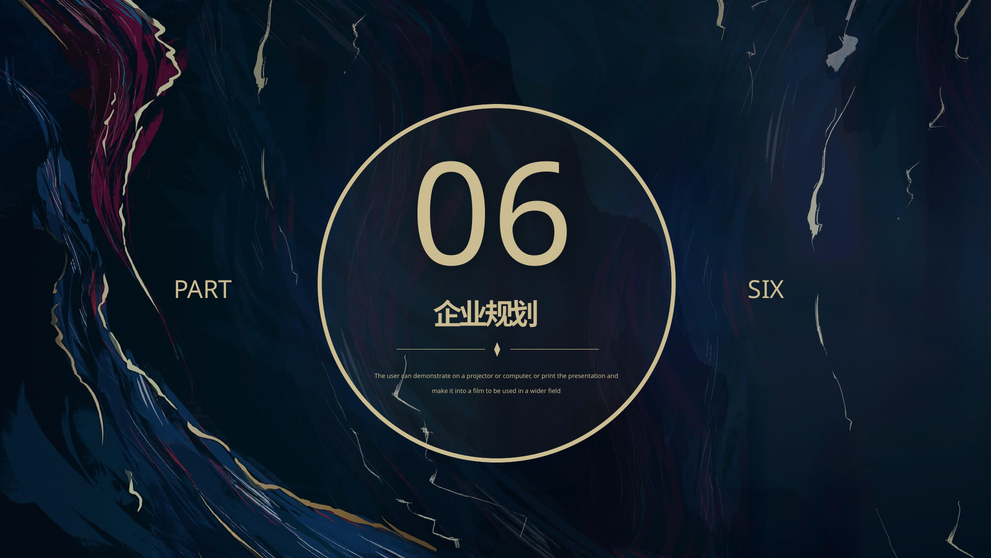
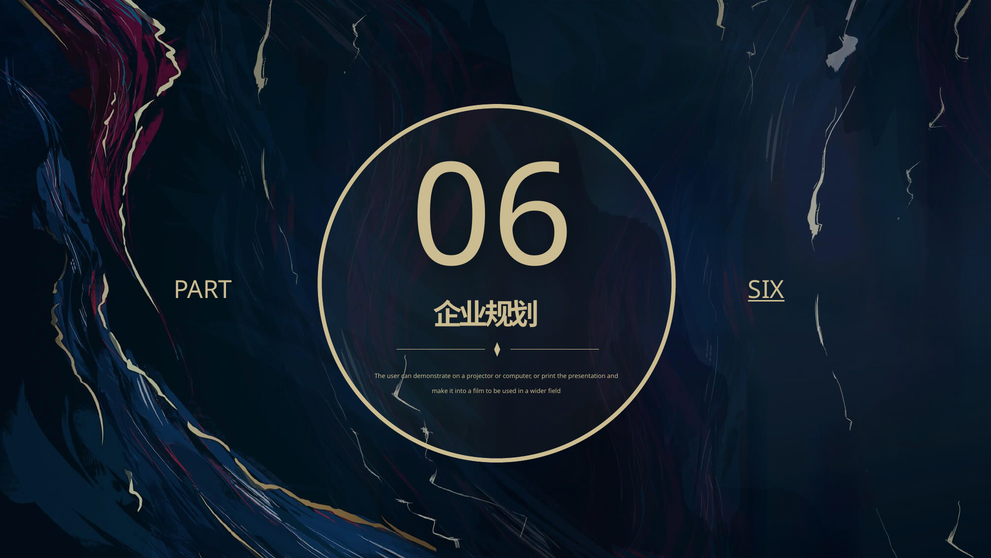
SIX underline: none -> present
